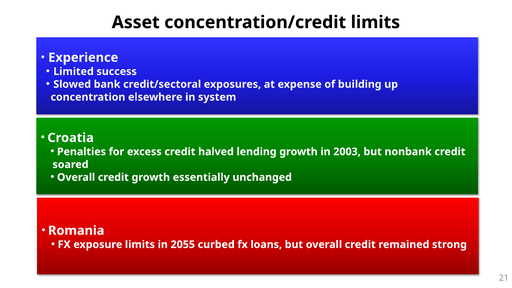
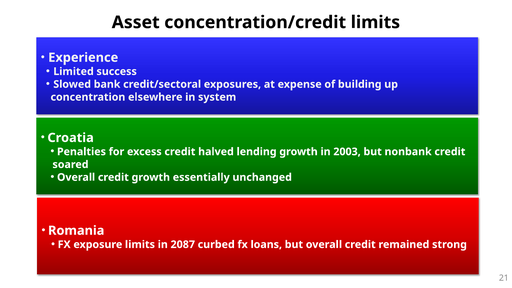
2055: 2055 -> 2087
